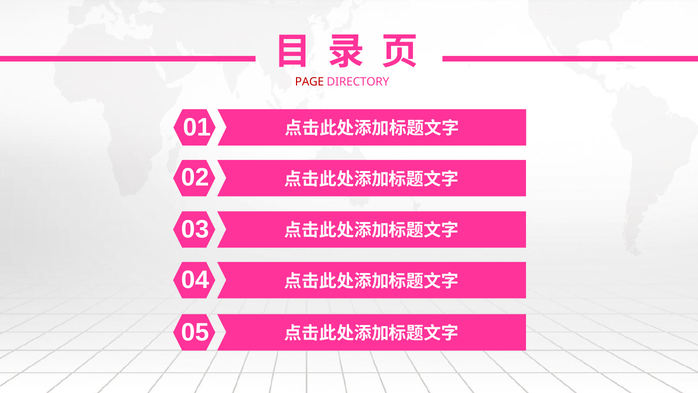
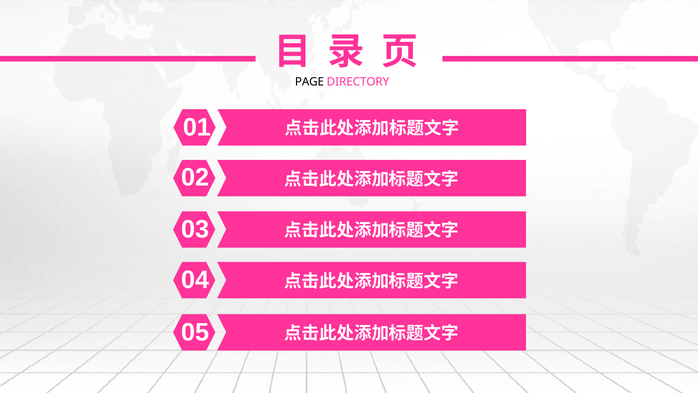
PAGE colour: red -> black
